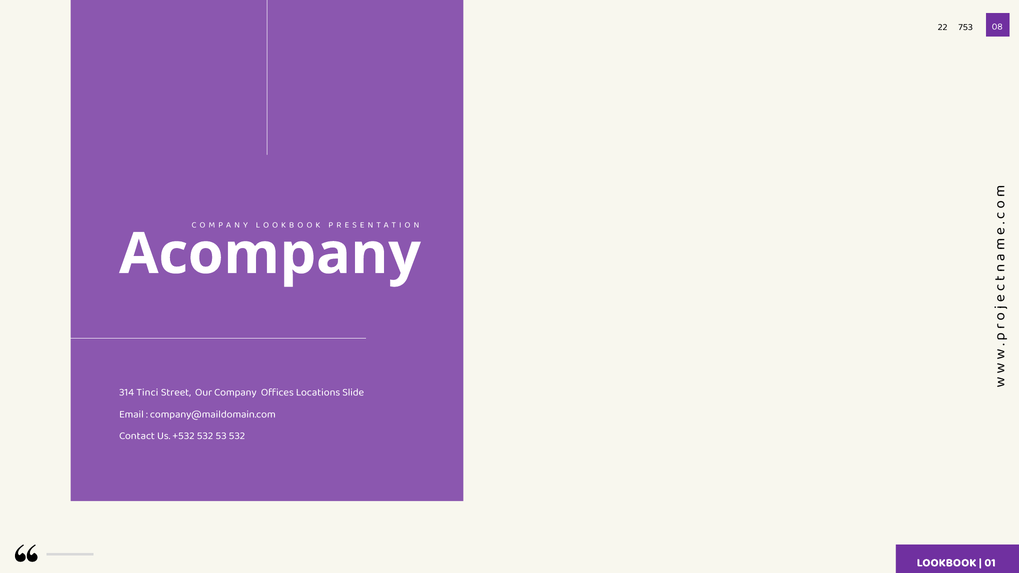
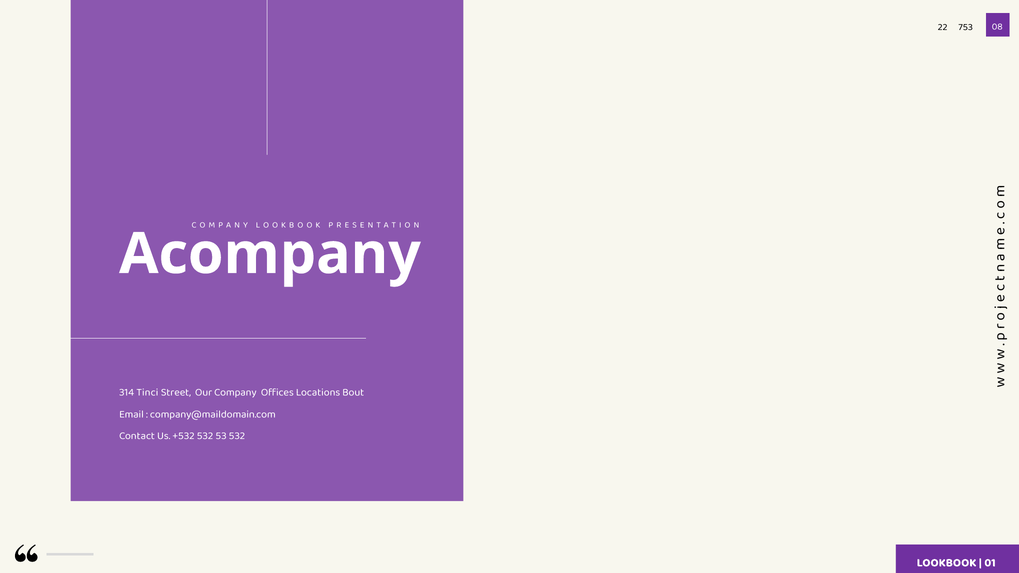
Slide: Slide -> Bout
